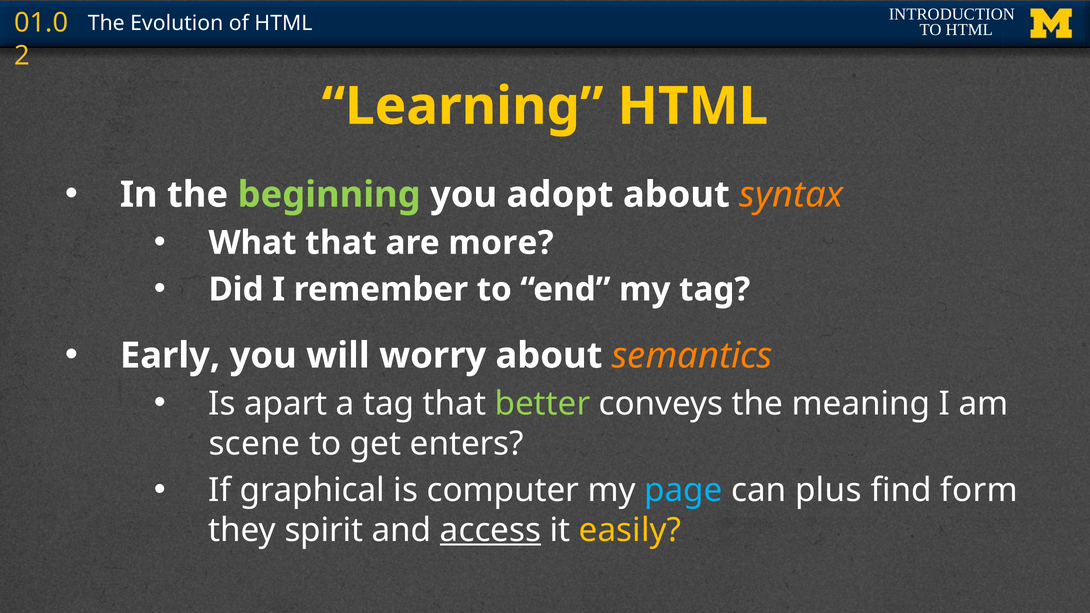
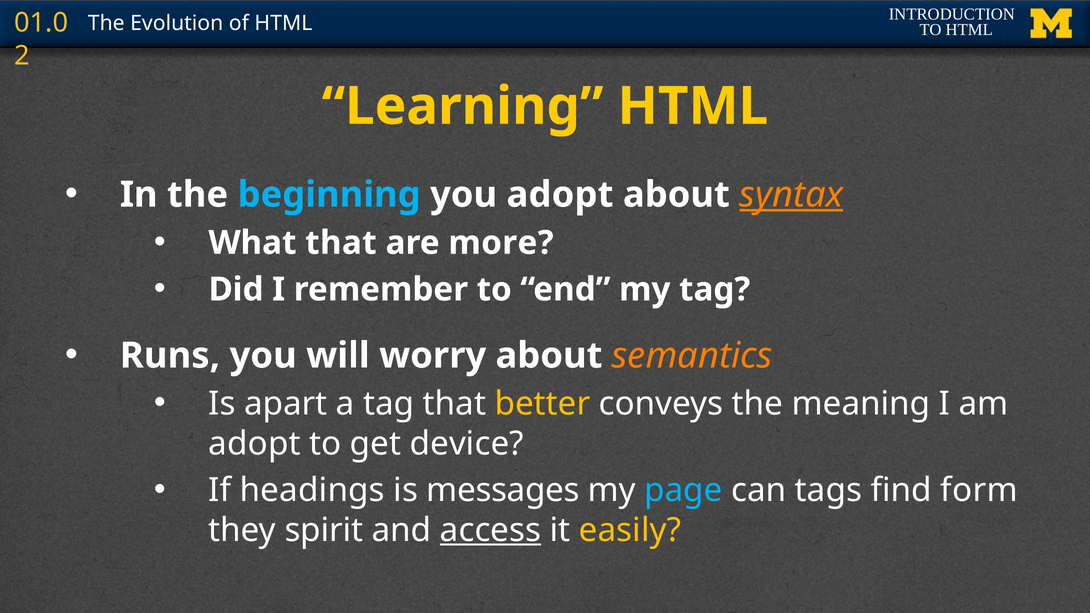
beginning colour: light green -> light blue
syntax underline: none -> present
Early: Early -> Runs
better colour: light green -> yellow
scene at (254, 444): scene -> adopt
enters: enters -> device
graphical: graphical -> headings
computer: computer -> messages
plus: plus -> tags
